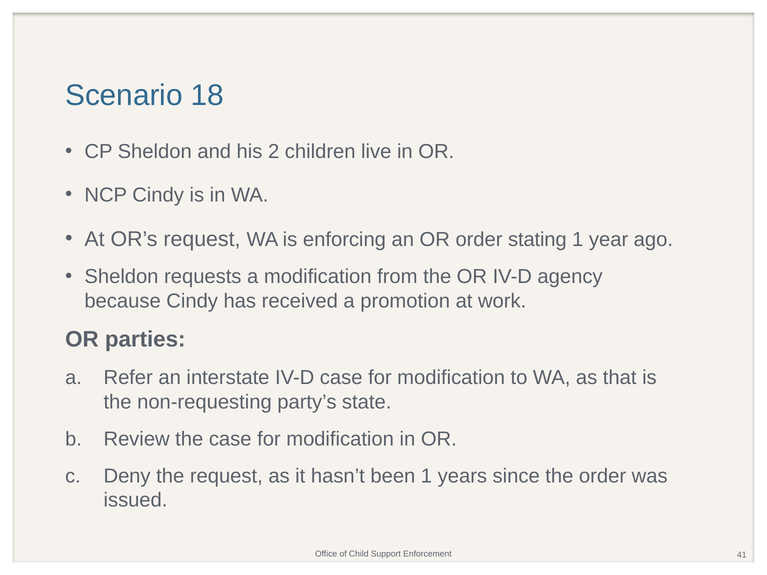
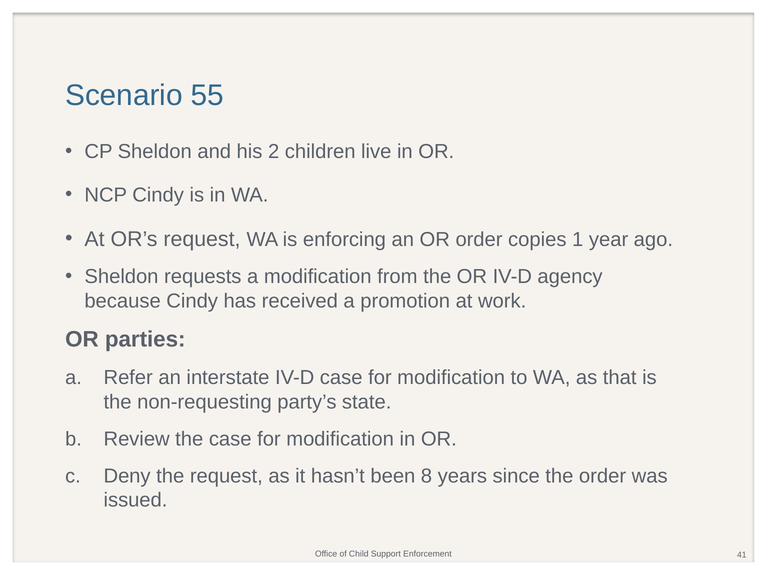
18: 18 -> 55
stating: stating -> copies
been 1: 1 -> 8
